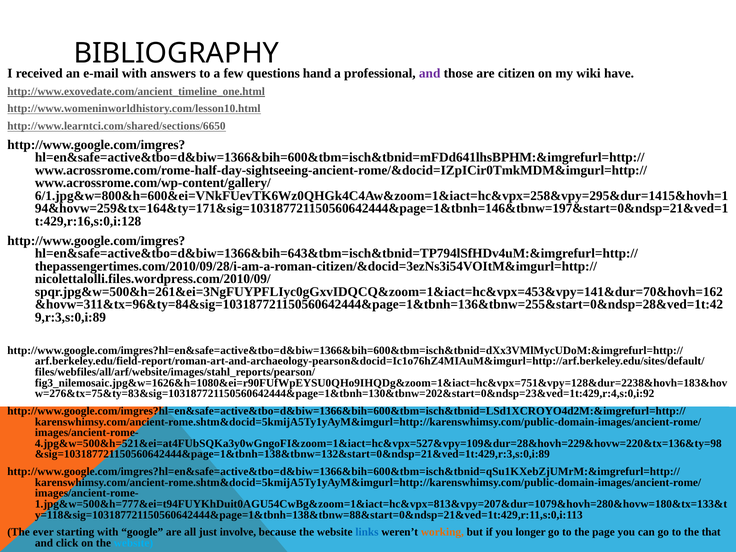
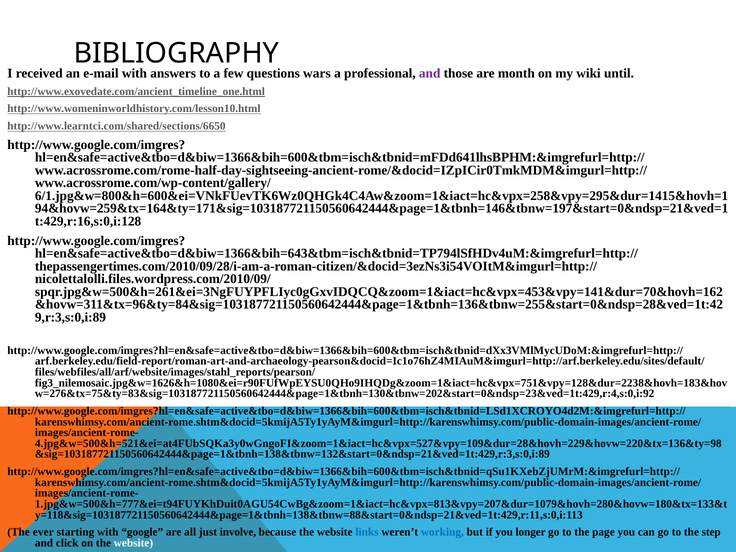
hand: hand -> wars
citizen: citizen -> month
have: have -> until
working colour: orange -> blue
that: that -> step
website at (134, 543) colour: light blue -> white
